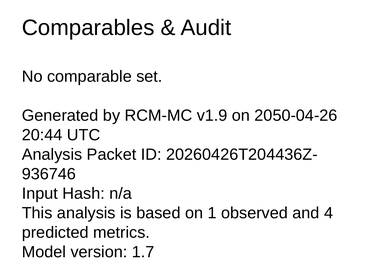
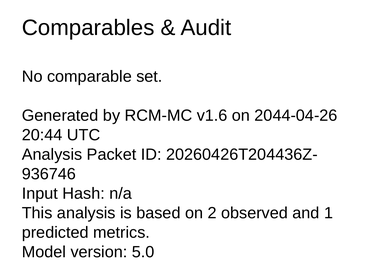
v1.9: v1.9 -> v1.6
2050-04-26: 2050-04-26 -> 2044-04-26
1: 1 -> 2
4: 4 -> 1
1.7: 1.7 -> 5.0
